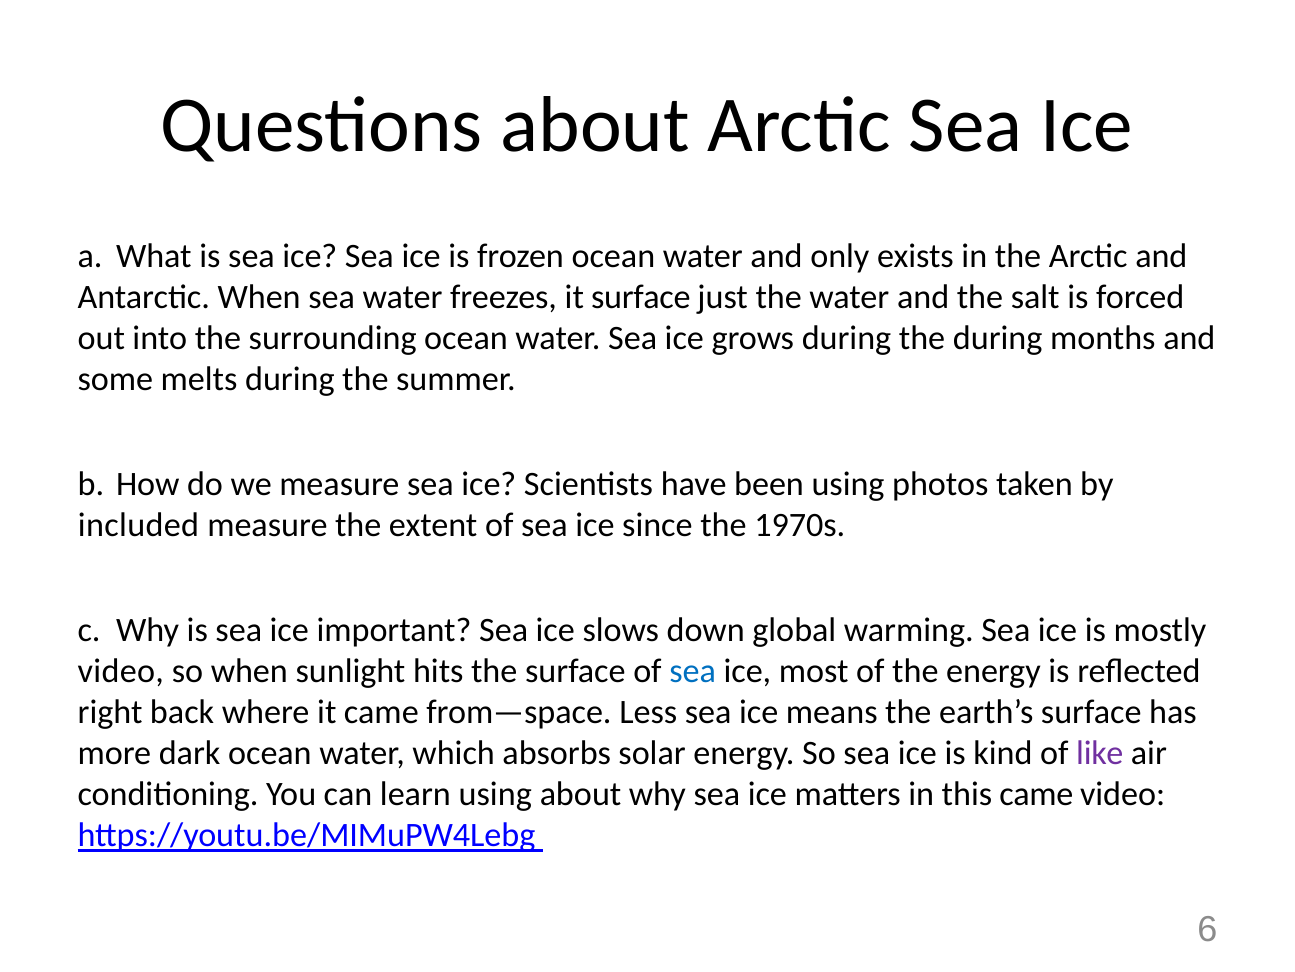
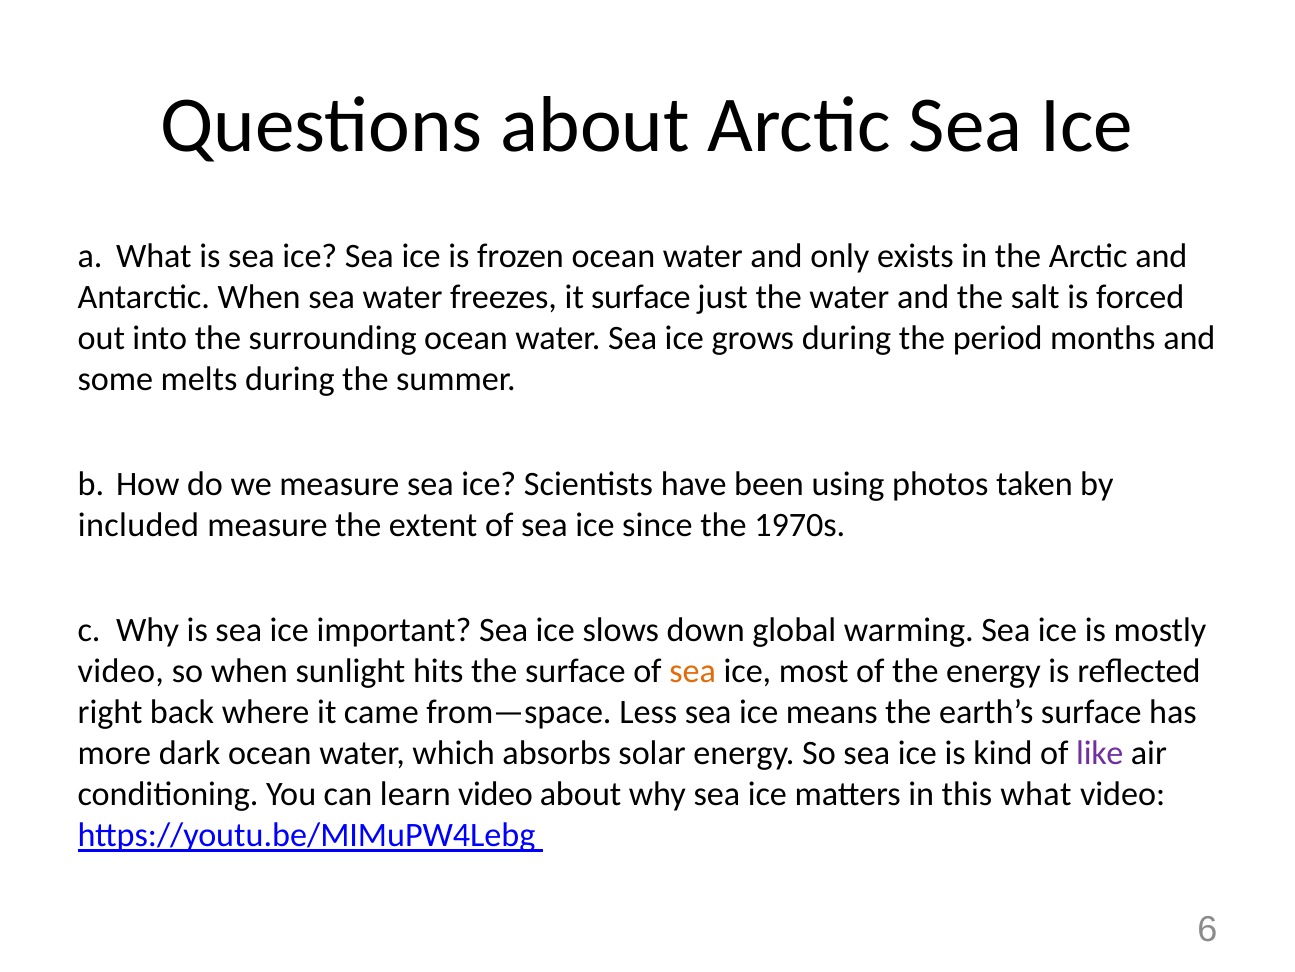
the during: during -> period
sea at (693, 671) colour: blue -> orange
learn using: using -> video
this came: came -> what
